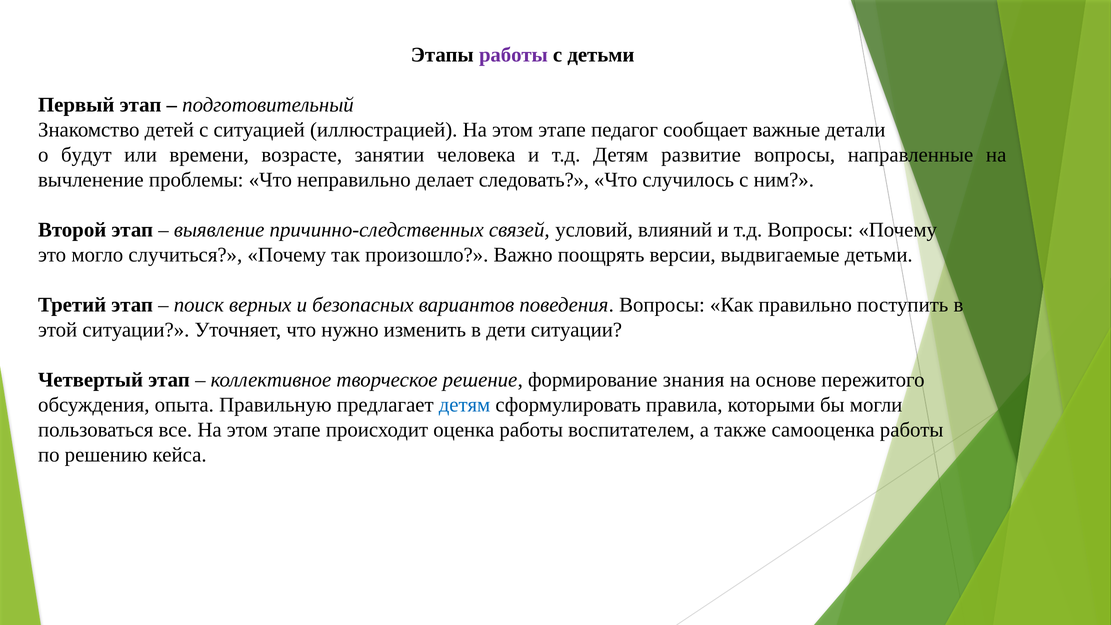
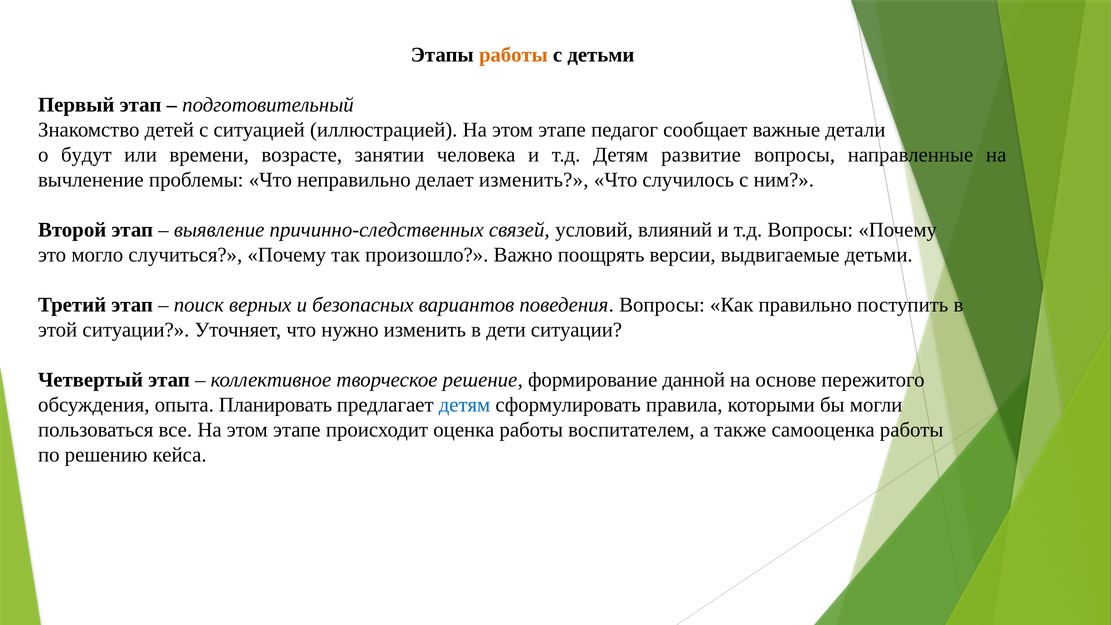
работы at (513, 55) colour: purple -> orange
делает следовать: следовать -> изменить
знания: знания -> данной
Правильную: Правильную -> Планировать
